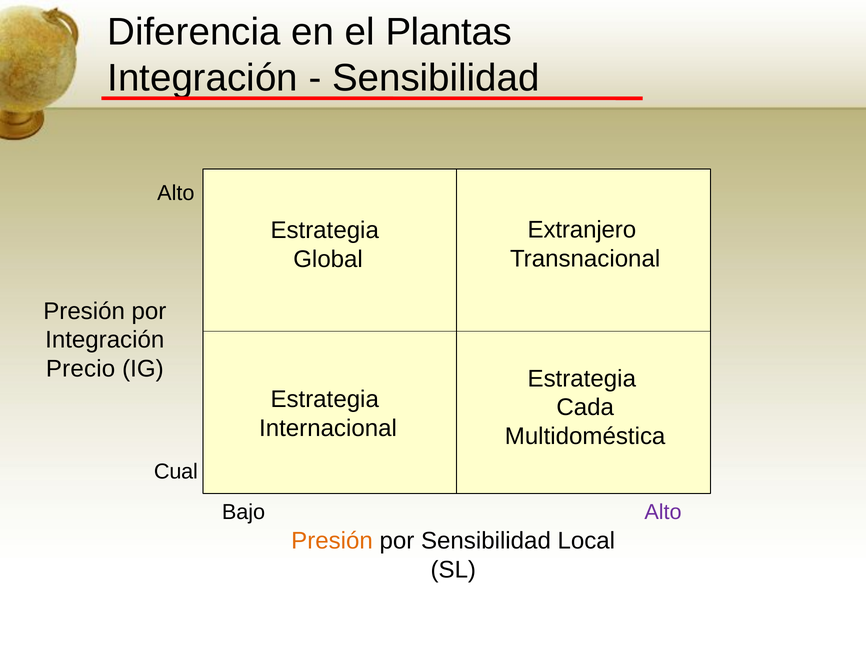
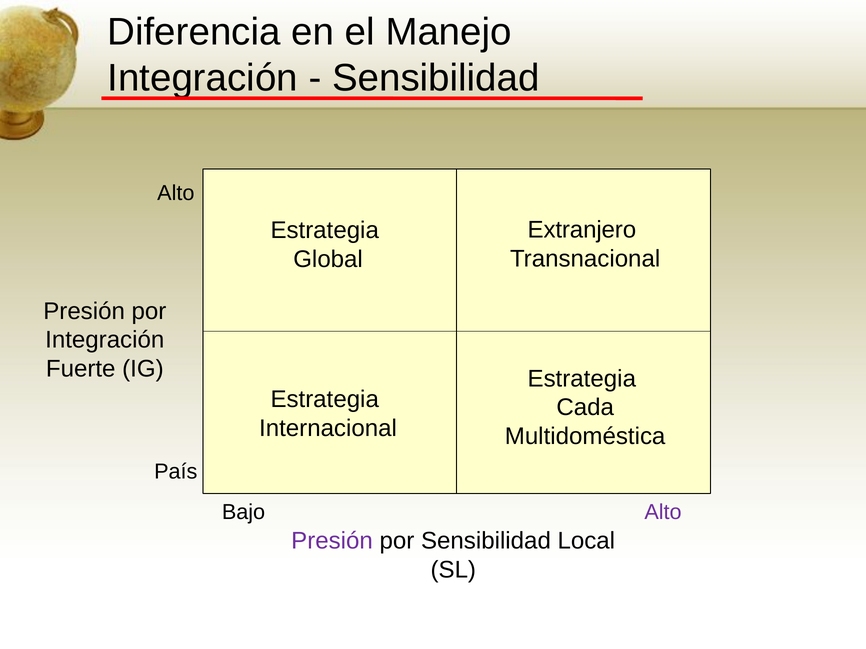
Plantas: Plantas -> Manejo
Precio: Precio -> Fuerte
Cual: Cual -> País
Presión at (332, 541) colour: orange -> purple
